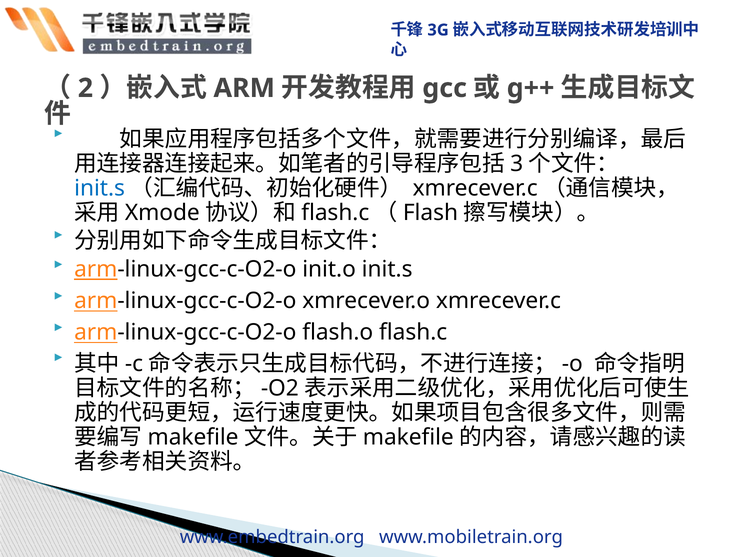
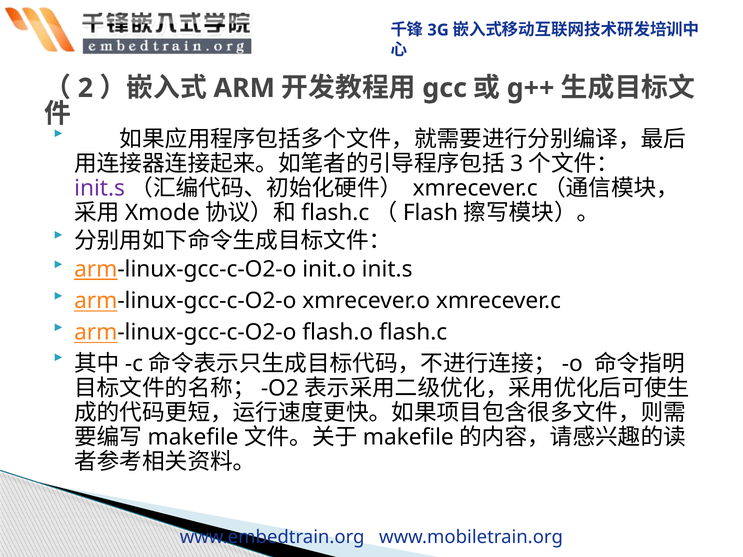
init.s at (100, 188) colour: blue -> purple
